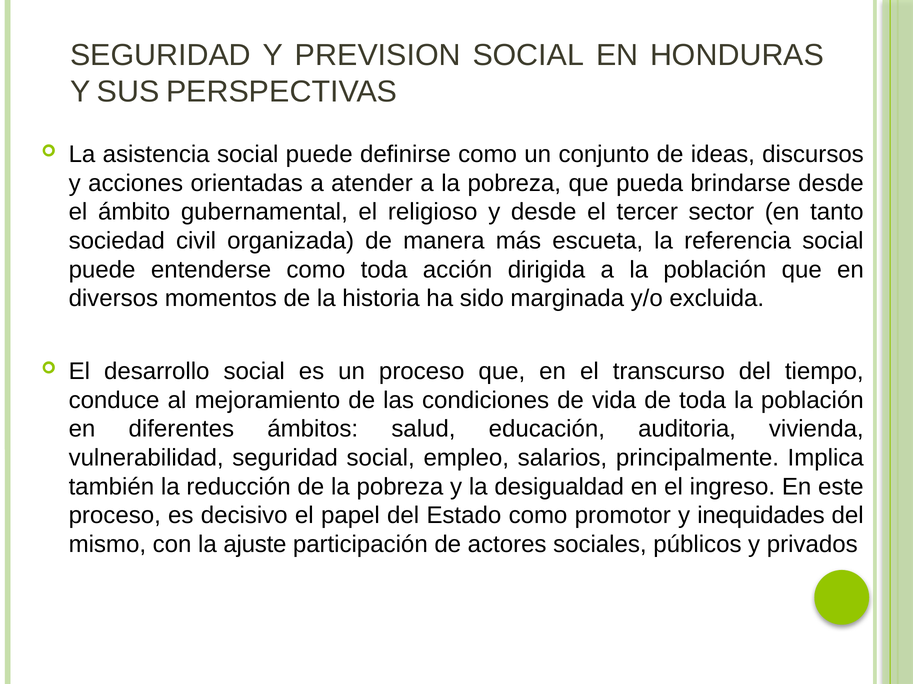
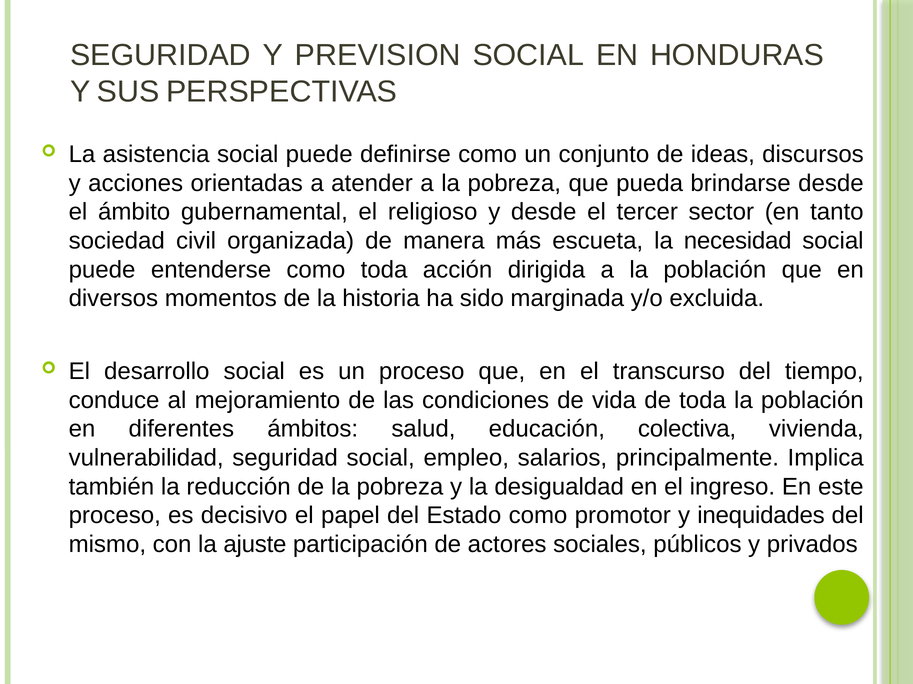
referencia: referencia -> necesidad
auditoria: auditoria -> colectiva
